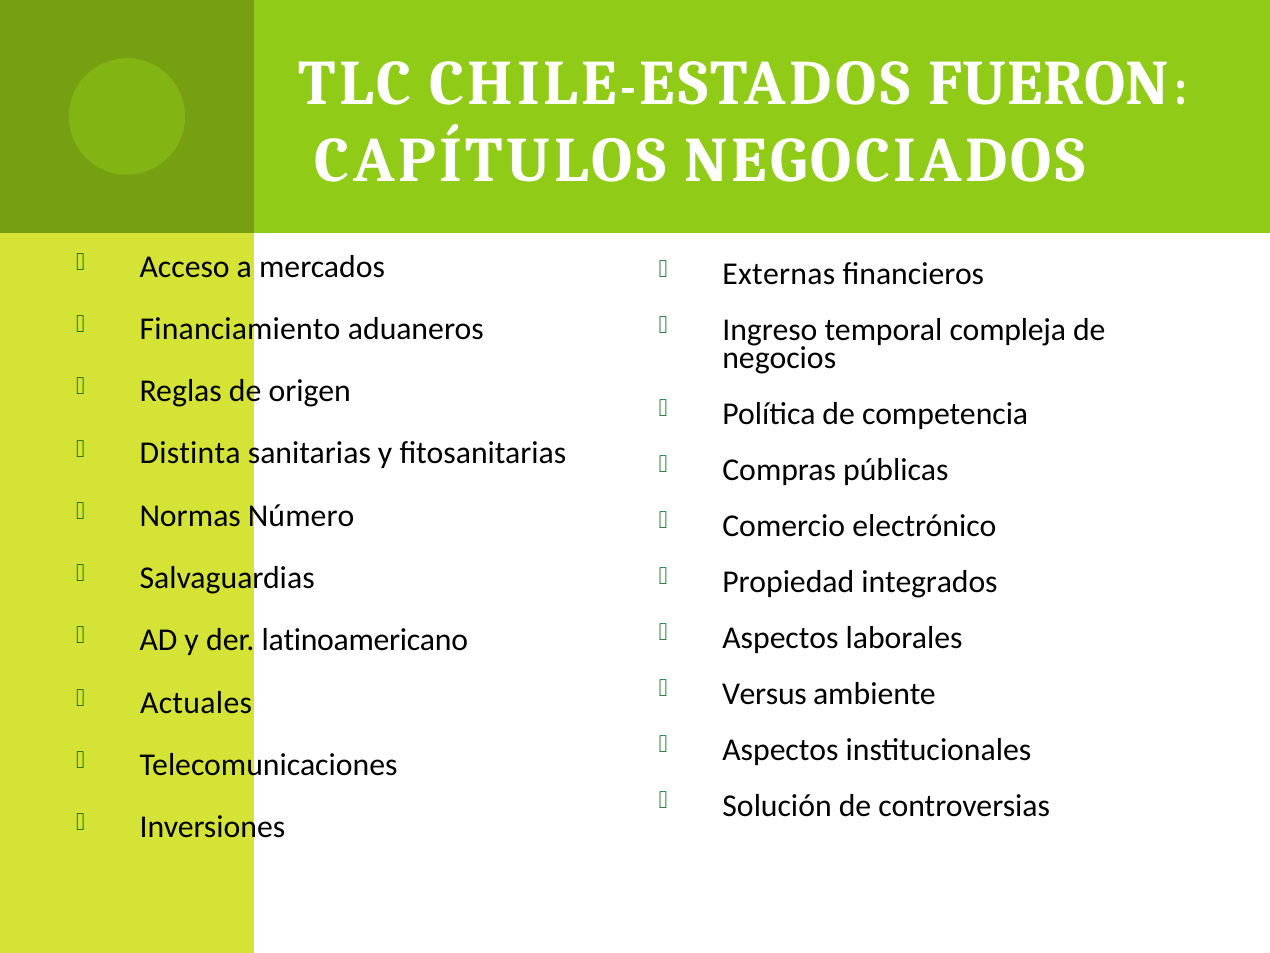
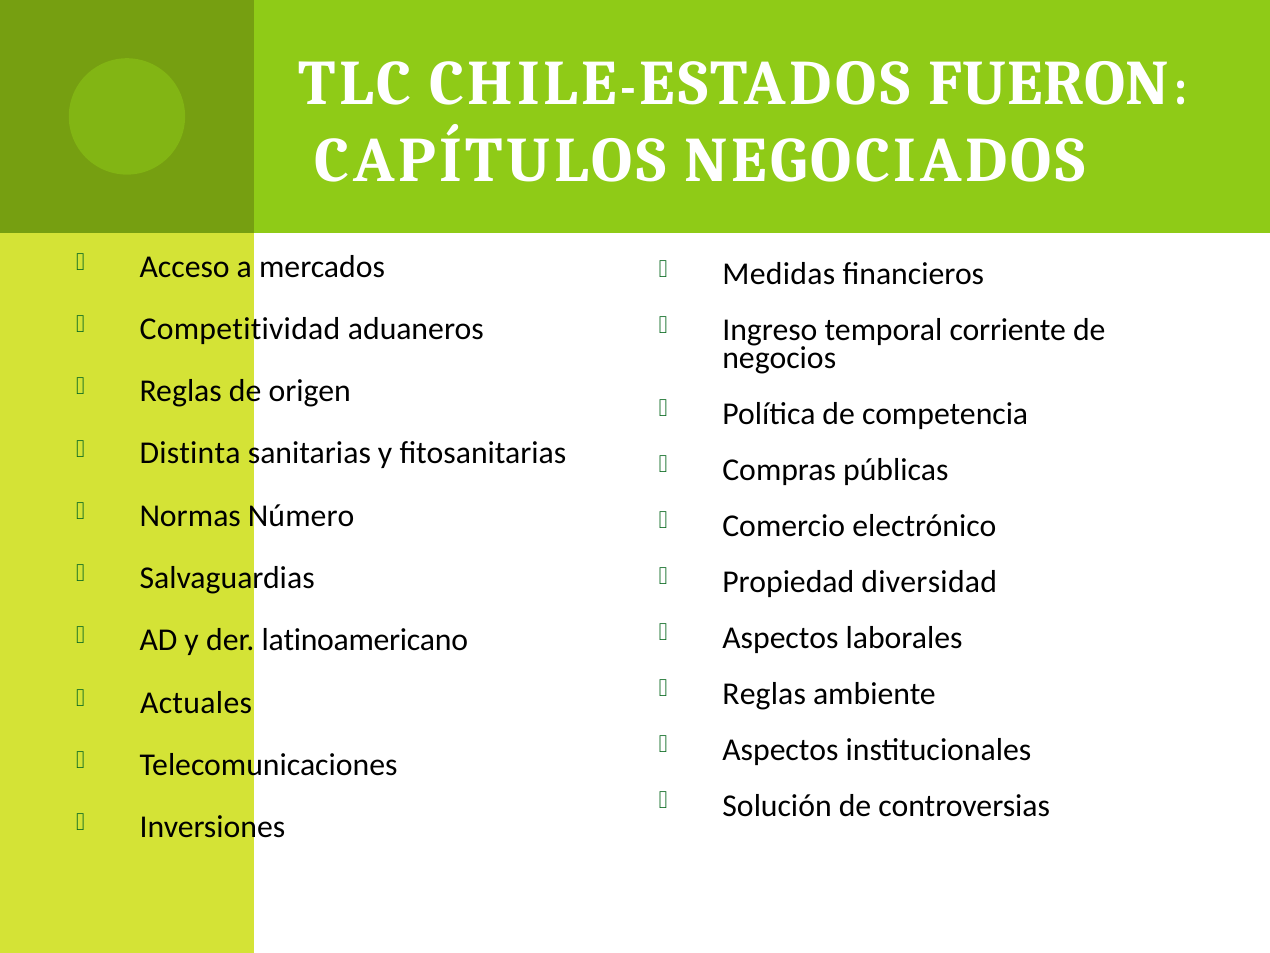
Externas: Externas -> Medidas
Financiamiento: Financiamiento -> Competitividad
compleja: compleja -> corriente
integrados: integrados -> diversidad
Versus at (764, 694): Versus -> Reglas
